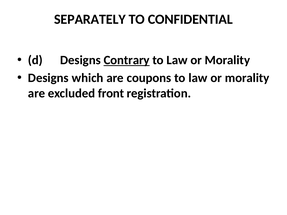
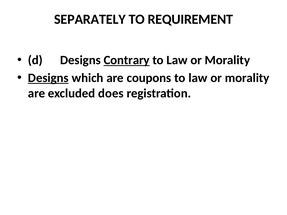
CONFIDENTIAL: CONFIDENTIAL -> REQUIREMENT
Designs at (48, 78) underline: none -> present
front: front -> does
